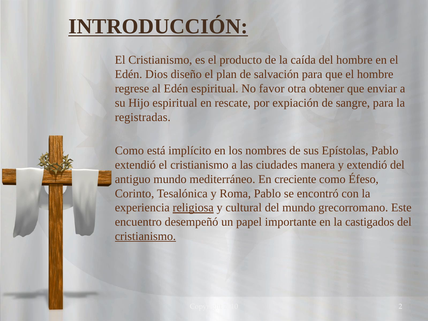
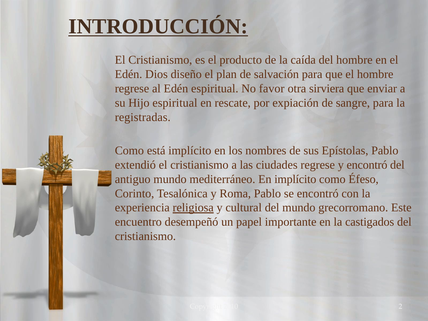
obtener: obtener -> sirviera
ciudades manera: manera -> regrese
y extendió: extendió -> encontró
En creciente: creciente -> implícito
cristianismo at (145, 236) underline: present -> none
